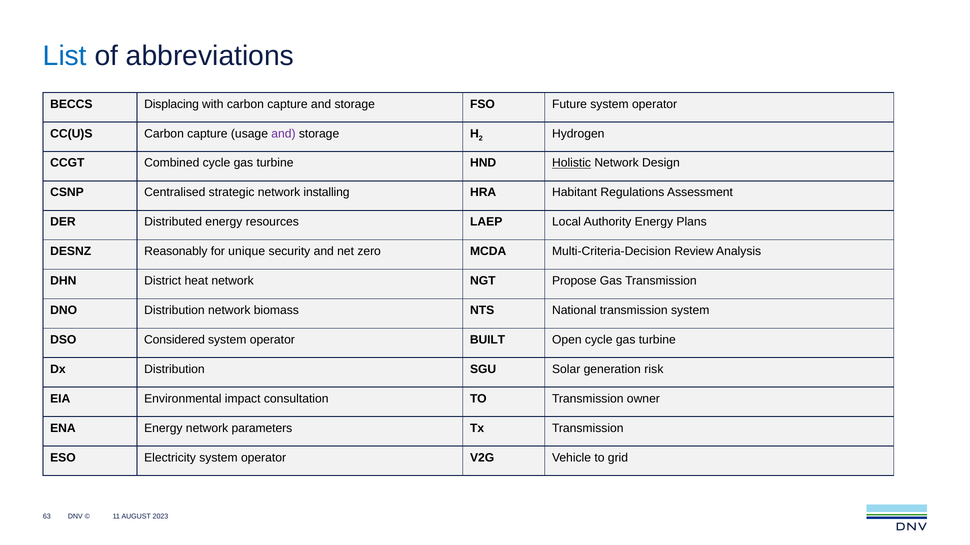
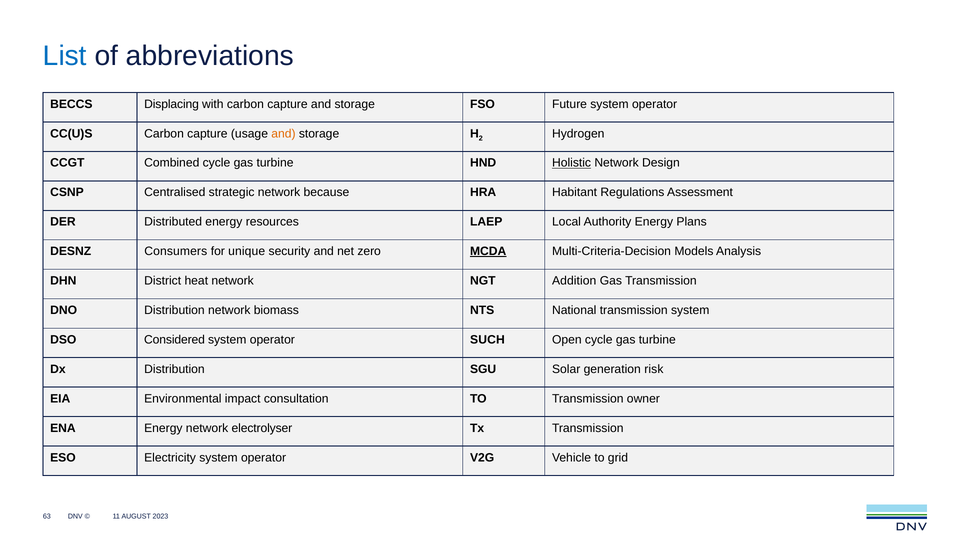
and at (283, 134) colour: purple -> orange
installing: installing -> because
Reasonably: Reasonably -> Consumers
MCDA underline: none -> present
Review: Review -> Models
Propose: Propose -> Addition
BUILT: BUILT -> SUCH
parameters: parameters -> electrolyser
